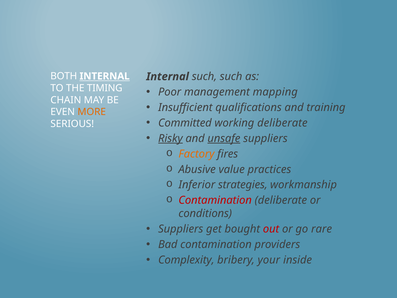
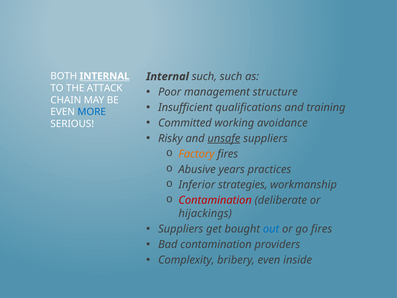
TIMING: TIMING -> ATTACK
mapping: mapping -> structure
MORE colour: orange -> blue
working deliberate: deliberate -> avoidance
Risky underline: present -> none
value: value -> years
conditions: conditions -> hijackings
out colour: red -> blue
go rare: rare -> fires
bribery your: your -> even
